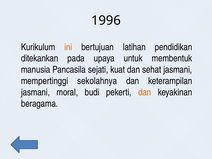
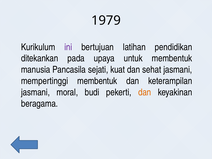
1996: 1996 -> 1979
ini colour: orange -> purple
mempertinggi sekolahnya: sekolahnya -> membentuk
